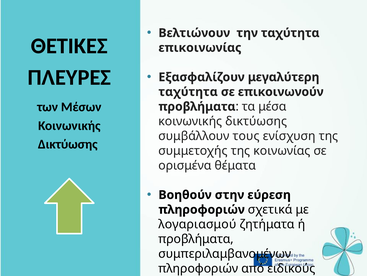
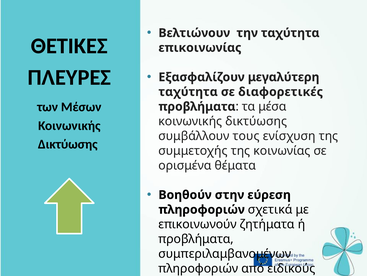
επικοινωνούν: επικοινωνούν -> διαφορετικές
λογαριασμού: λογαριασμού -> επικοινωνούν
